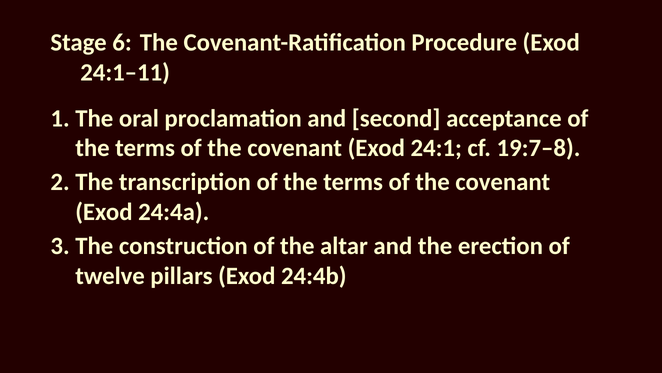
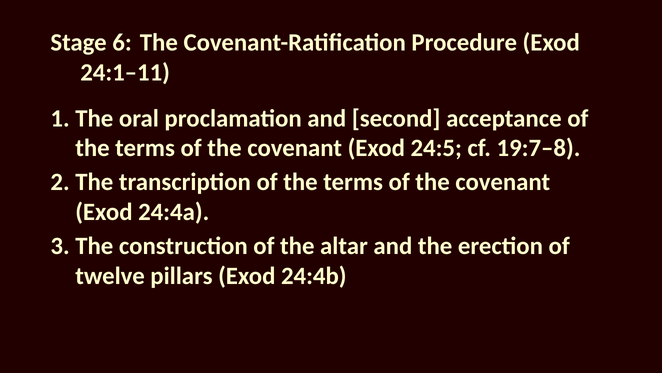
24:1: 24:1 -> 24:5
